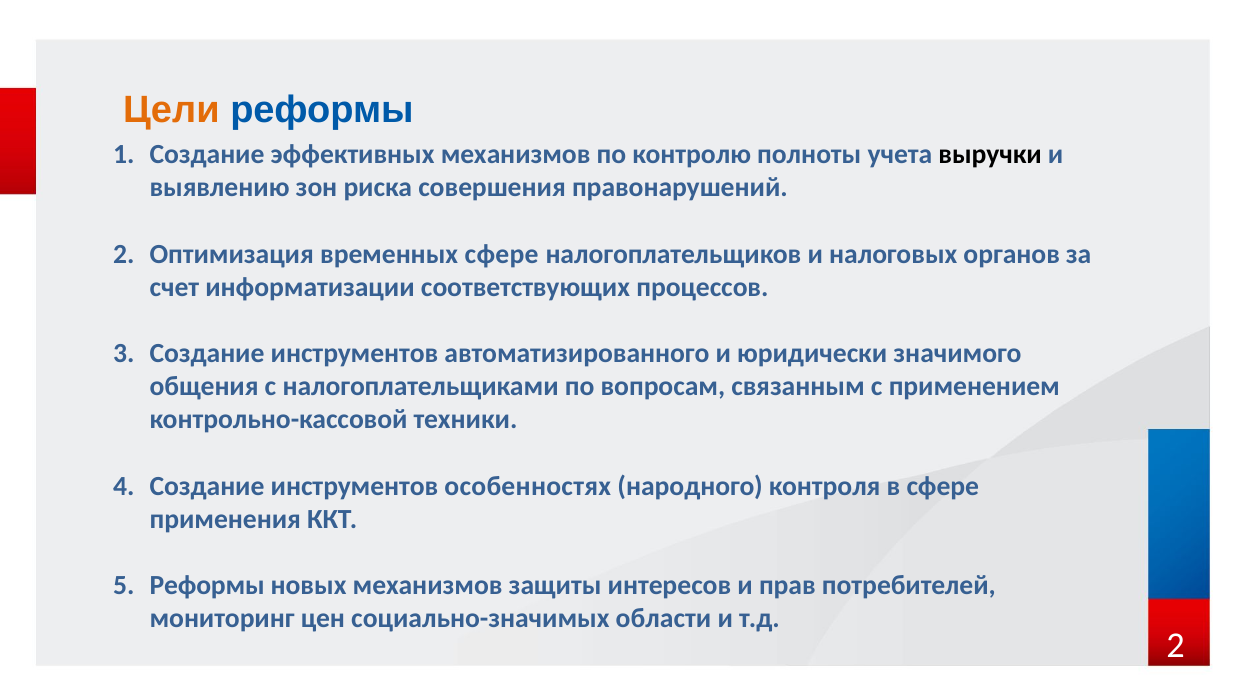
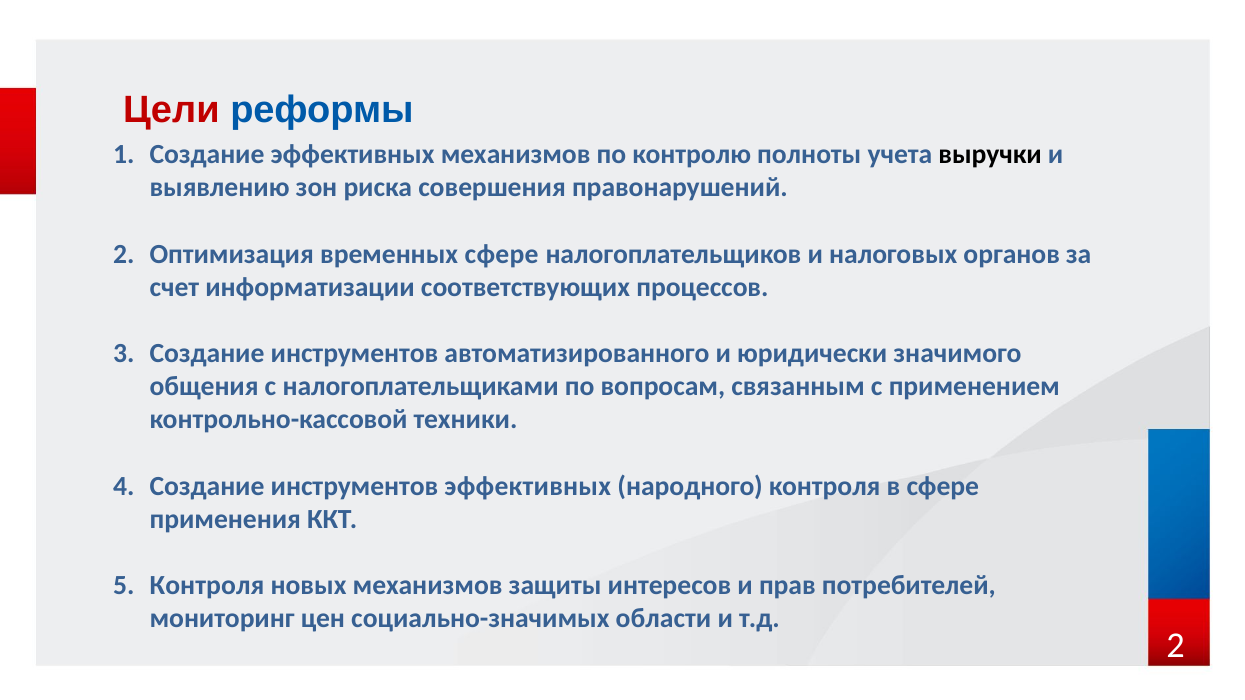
Цели colour: orange -> red
инструментов особенностях: особенностях -> эффективных
Реформы at (207, 586): Реформы -> Контроля
